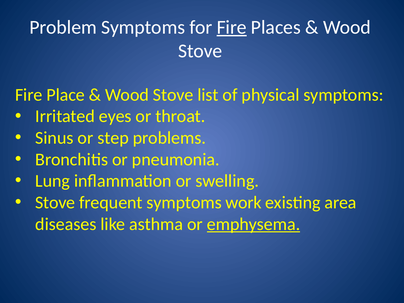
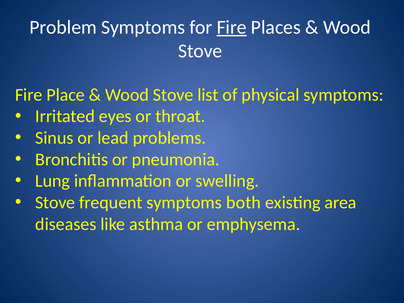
step: step -> lead
work: work -> both
emphysema underline: present -> none
